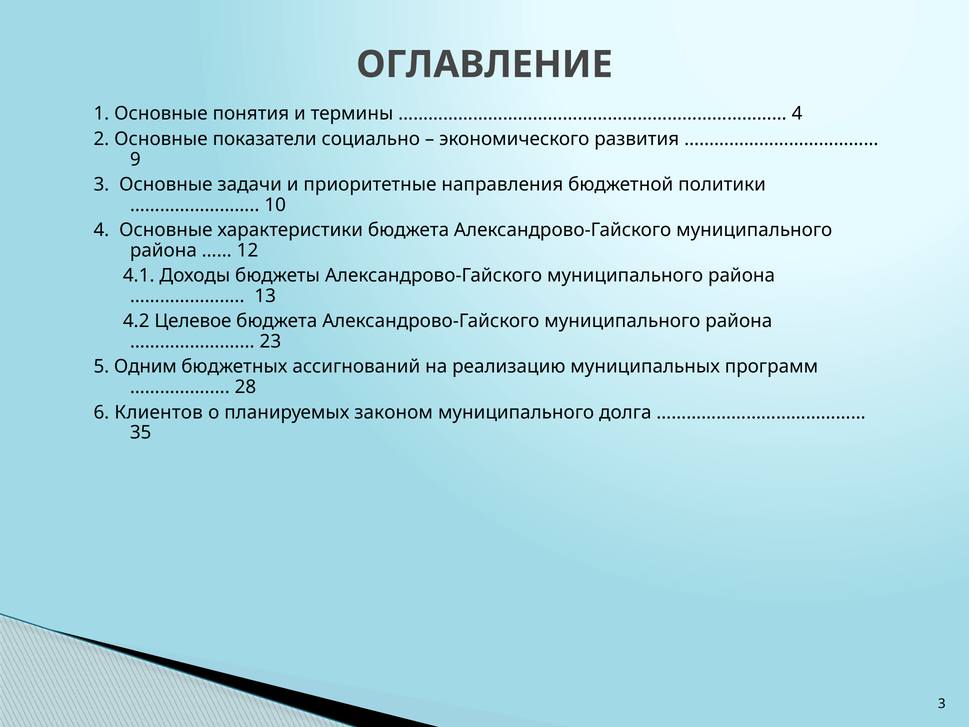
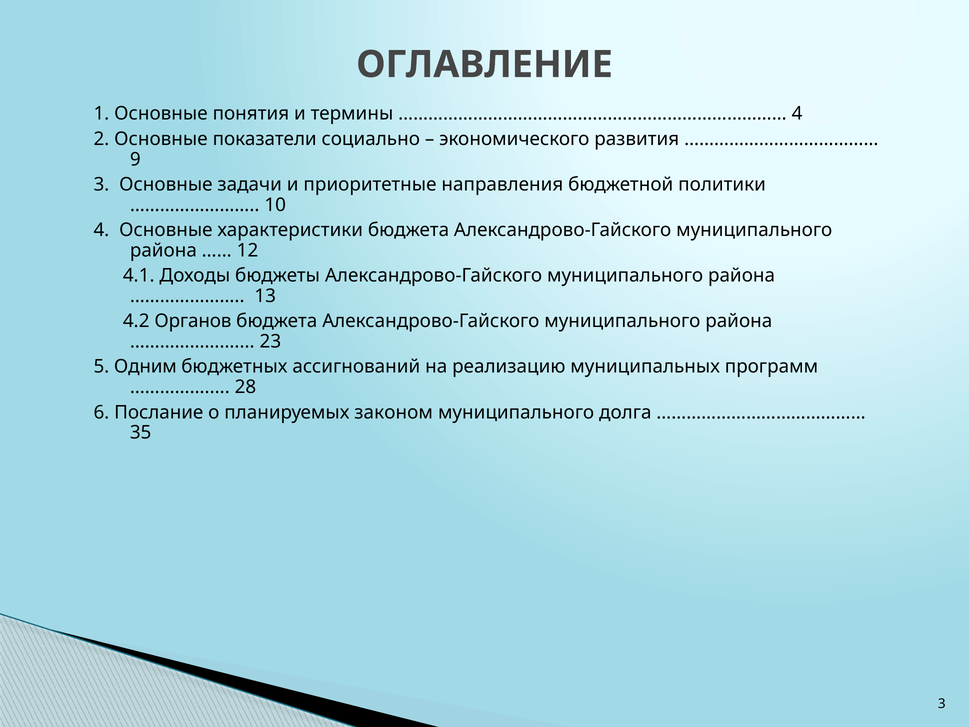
Целевое: Целевое -> Органов
Клиентов: Клиентов -> Послание
